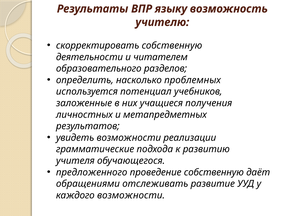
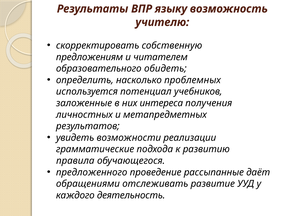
деятельности: деятельности -> предложениям
разделов: разделов -> обидеть
учащиеся: учащиеся -> интереса
учителя: учителя -> правила
проведение собственную: собственную -> рассыпанные
каждого возможности: возможности -> деятельность
